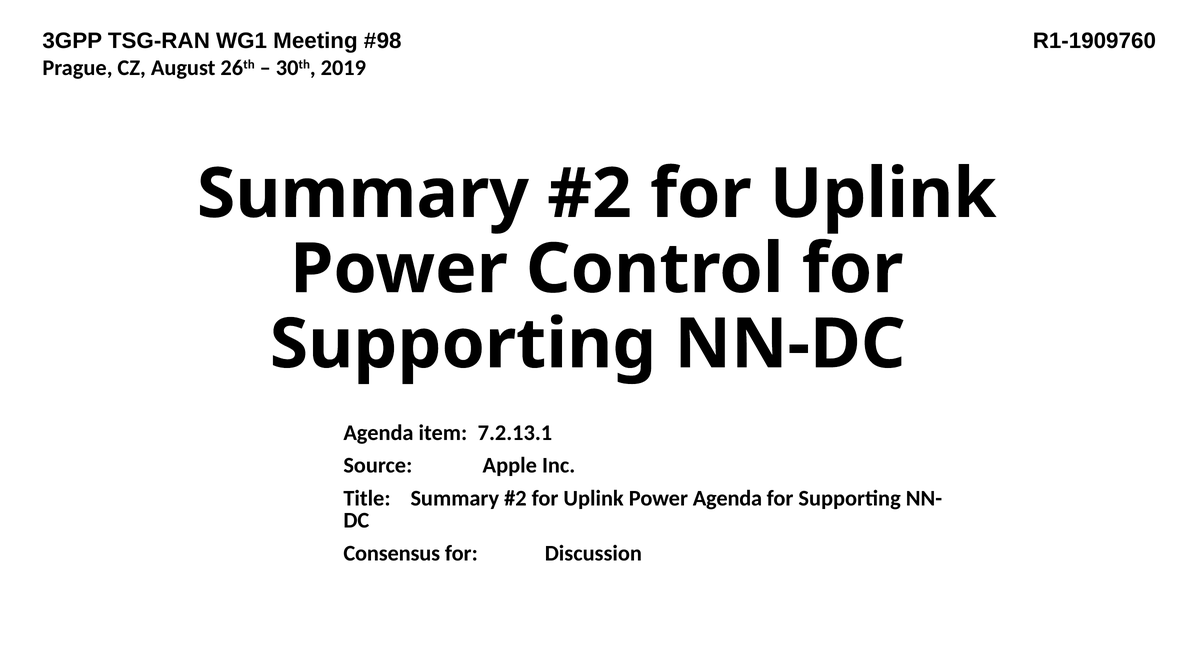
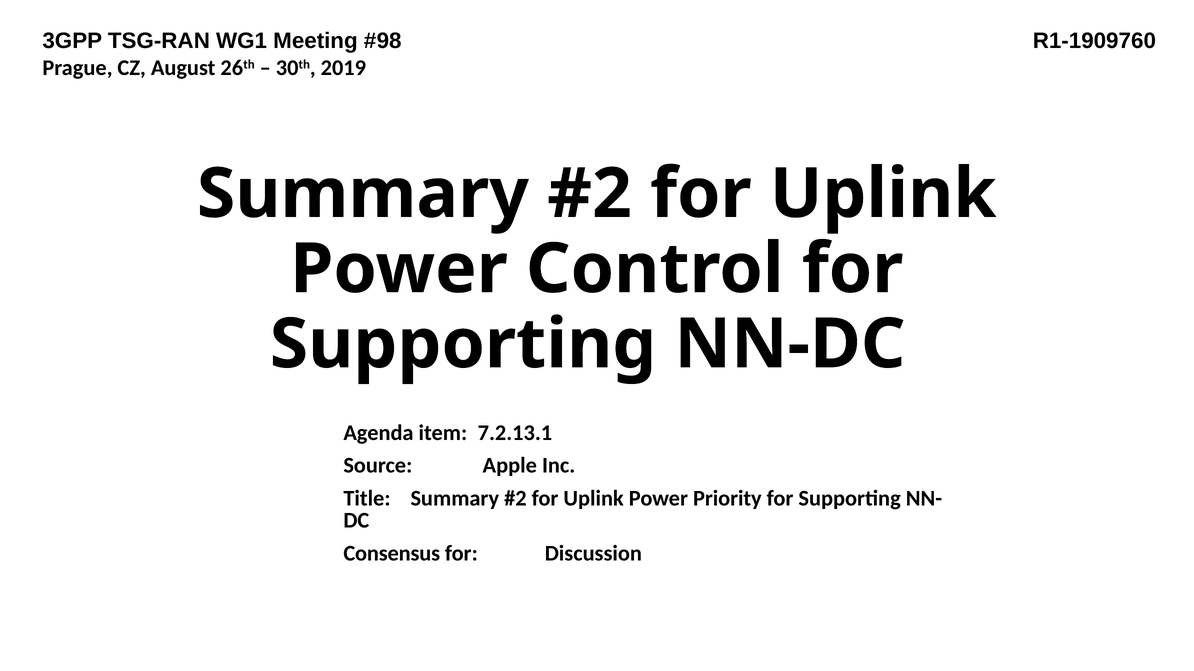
Power Agenda: Agenda -> Priority
